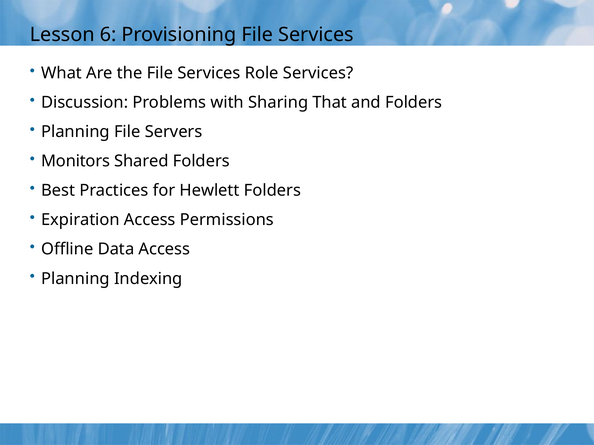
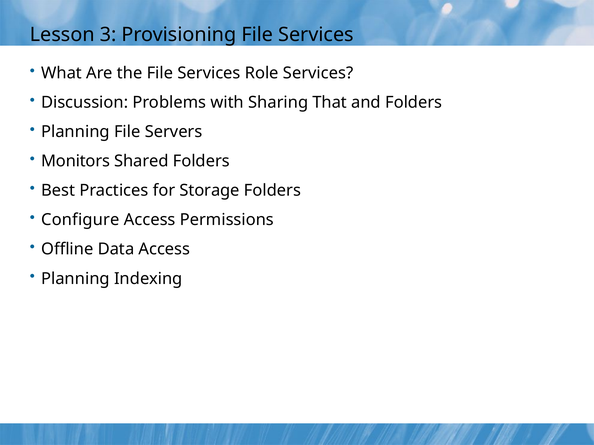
6: 6 -> 3
Hewlett: Hewlett -> Storage
Expiration: Expiration -> Configure
